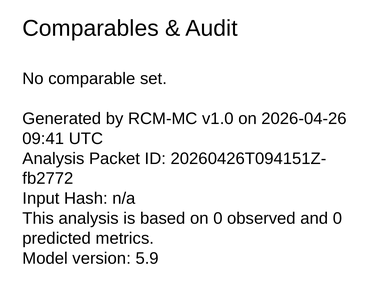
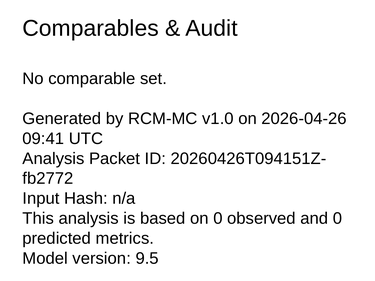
5.9: 5.9 -> 9.5
